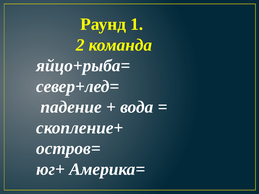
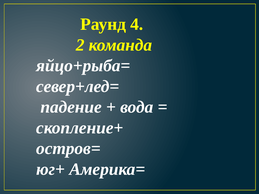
1: 1 -> 4
